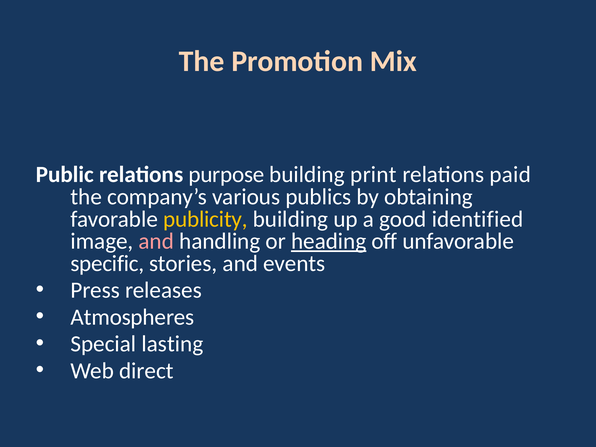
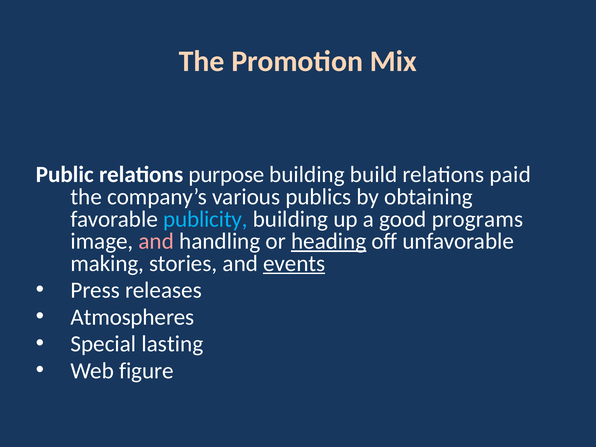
print: print -> build
publicity colour: yellow -> light blue
identified: identified -> programs
specific: specific -> making
events underline: none -> present
direct: direct -> figure
